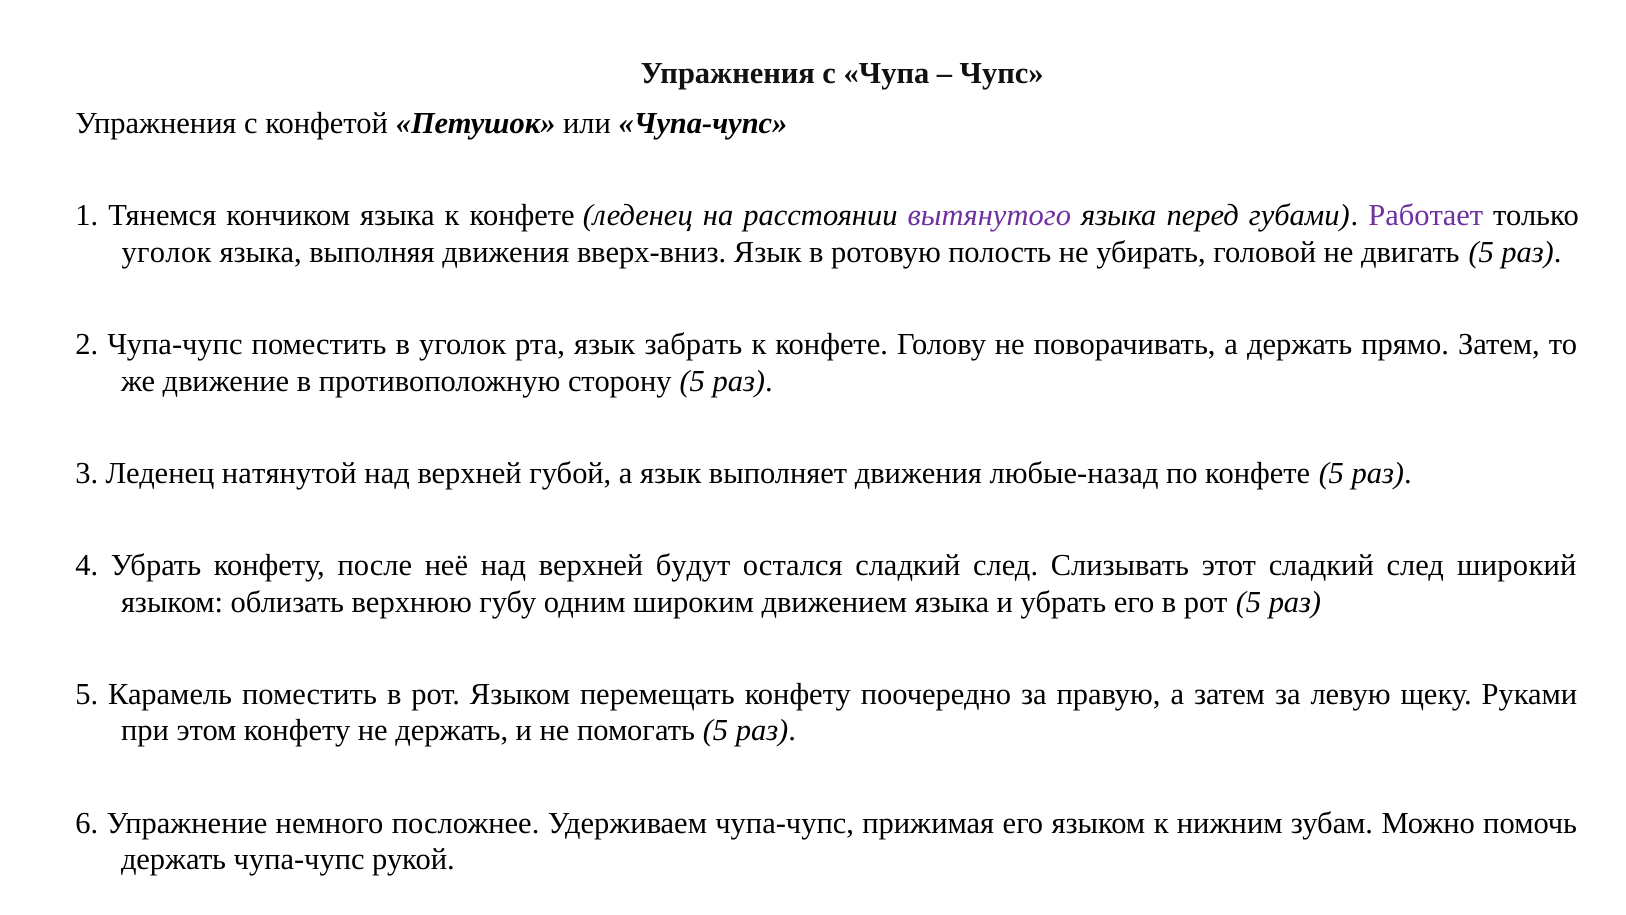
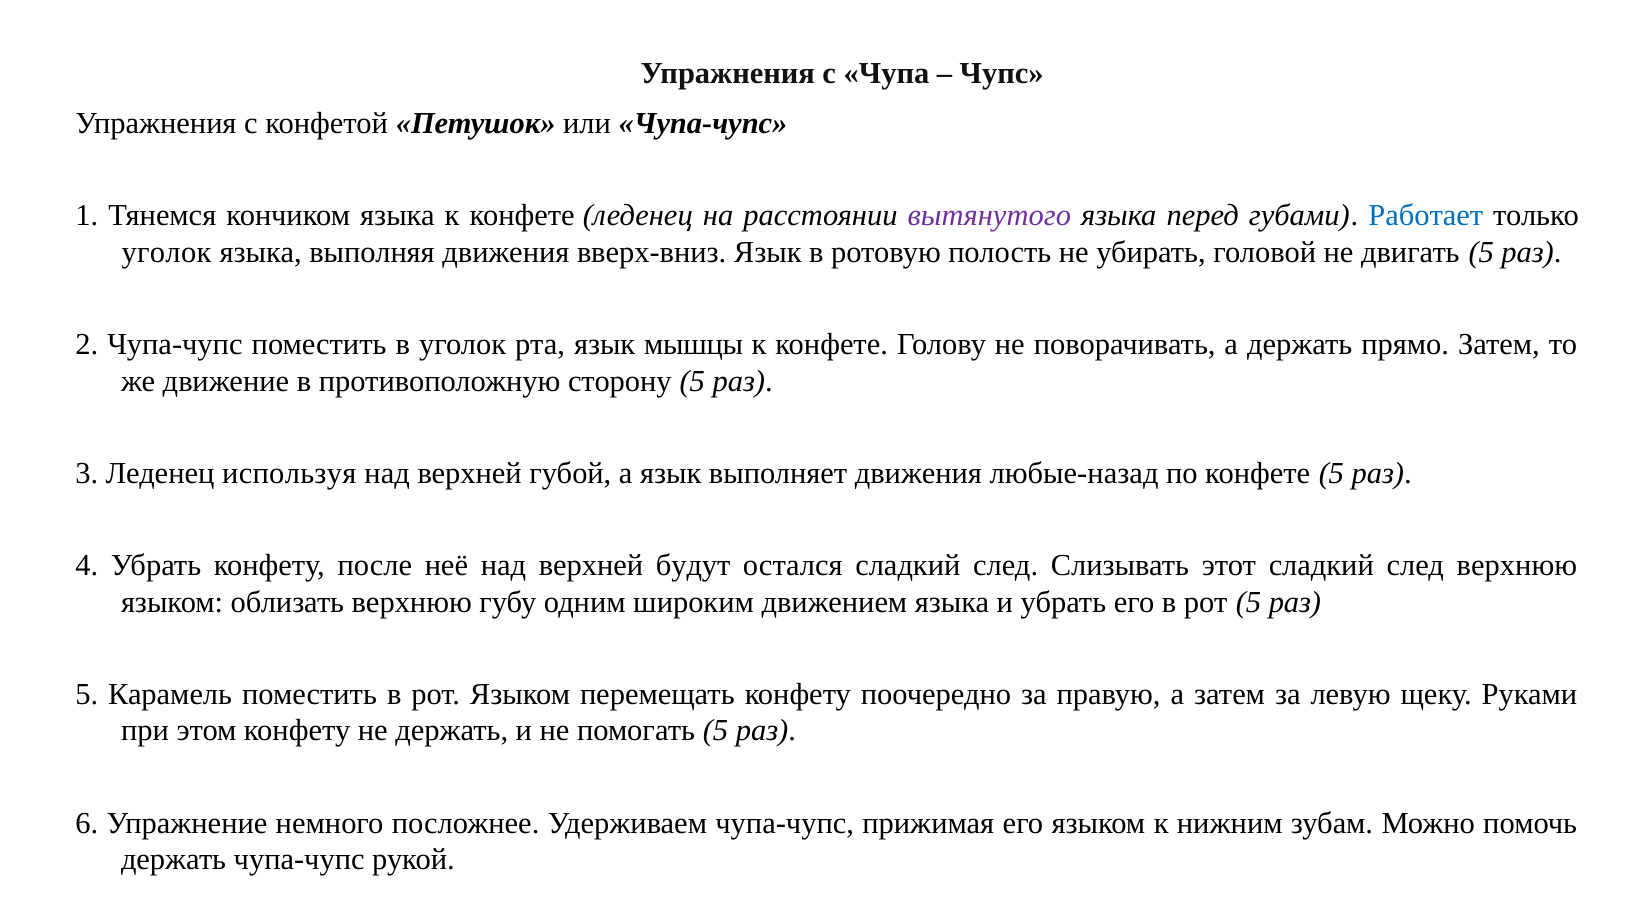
Работает colour: purple -> blue
забрать: забрать -> мышцы
натянутой: натянутой -> используя
след широкий: широкий -> верхнюю
